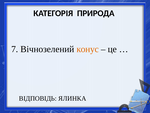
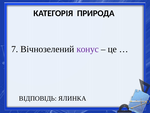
конус colour: orange -> purple
